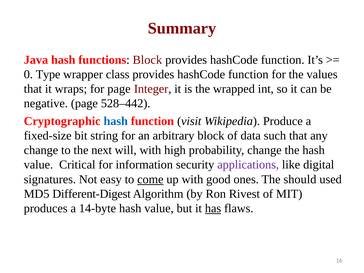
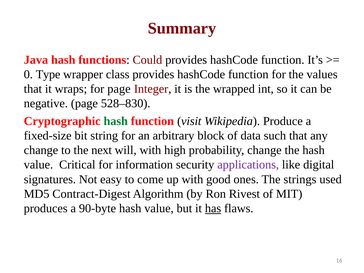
functions Block: Block -> Could
528–442: 528–442 -> 528–830
hash at (116, 121) colour: blue -> green
come underline: present -> none
should: should -> strings
Different-Digest: Different-Digest -> Contract-Digest
14-byte: 14-byte -> 90-byte
